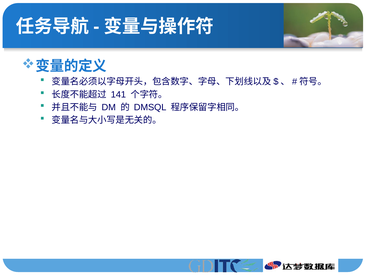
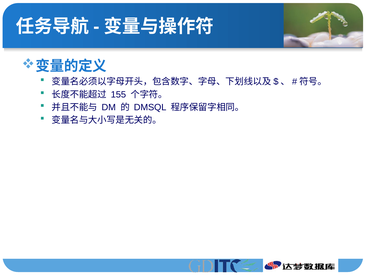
141: 141 -> 155
